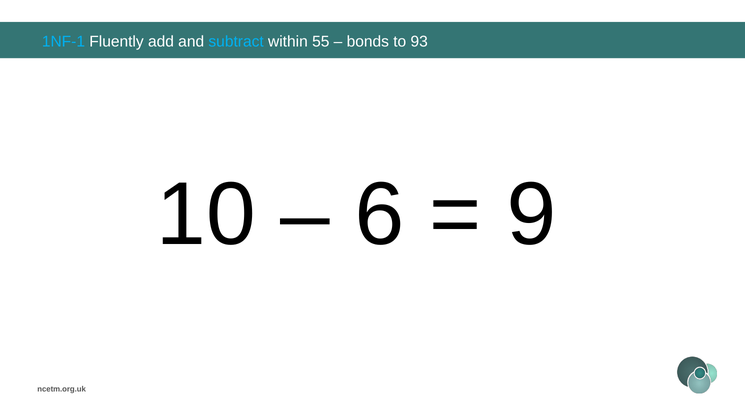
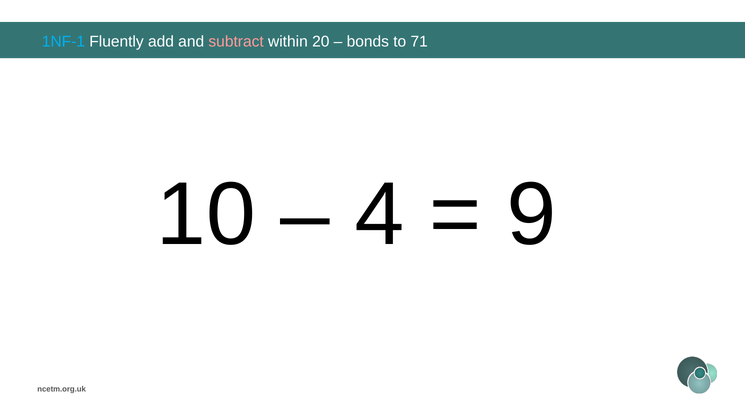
subtract colour: light blue -> pink
55: 55 -> 20
93: 93 -> 71
6: 6 -> 4
